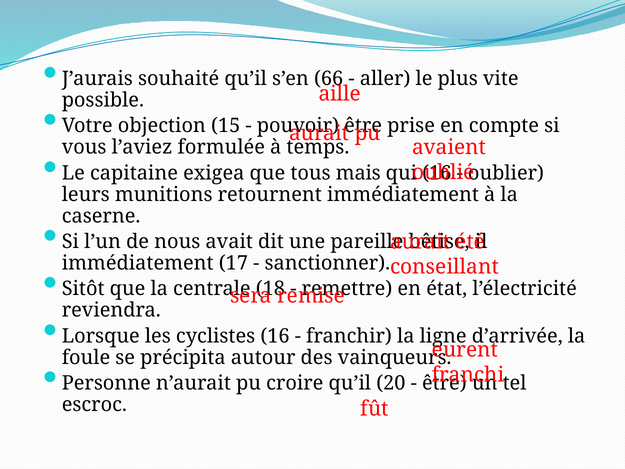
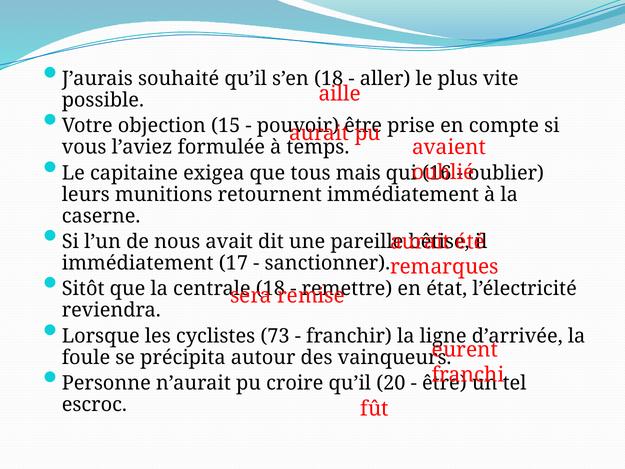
s’en 66: 66 -> 18
conseillant: conseillant -> remarques
cyclistes 16: 16 -> 73
